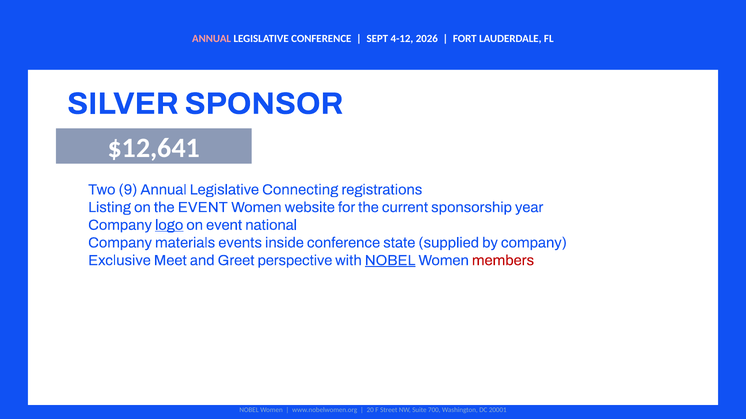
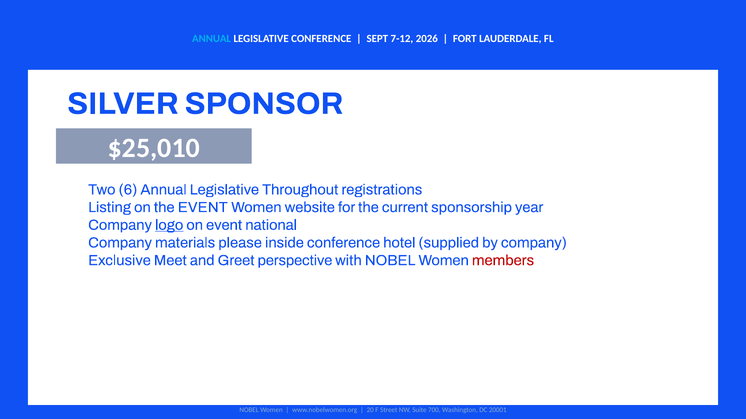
ANNUAL at (212, 39) colour: pink -> light blue
4-12: 4-12 -> 7-12
$12,641: $12,641 -> $25,010
9: 9 -> 6
Connecting: Connecting -> Throughout
events: events -> please
state: state -> hotel
NOBEL at (390, 261) underline: present -> none
